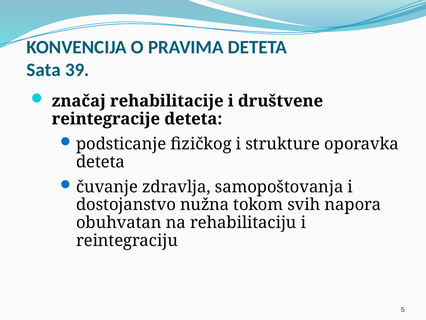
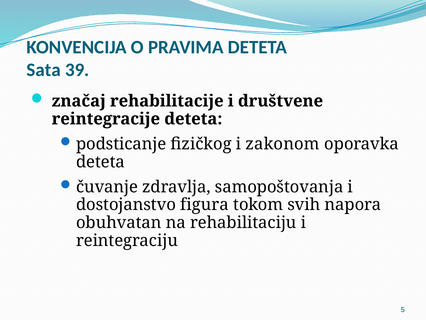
strukture: strukture -> zakonom
nužna: nužna -> figura
